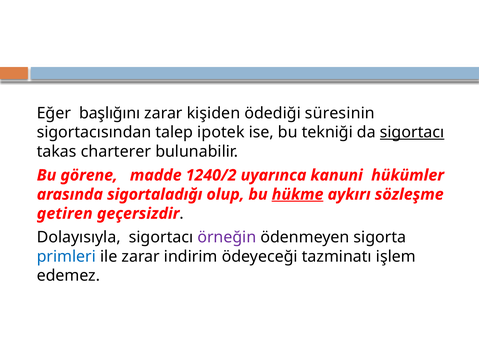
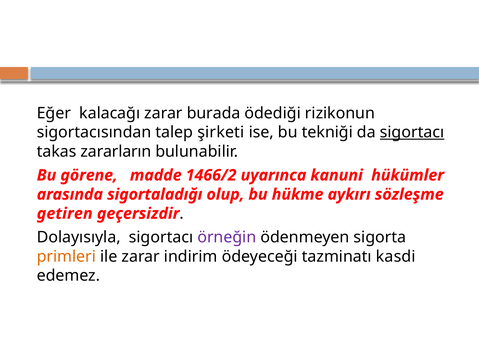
başlığını: başlığını -> kalacağı
kişiden: kişiden -> burada
süresinin: süresinin -> rizikonun
ipotek: ipotek -> şirketi
charterer: charterer -> zararların
1240/2: 1240/2 -> 1466/2
hükme underline: present -> none
primleri colour: blue -> orange
işlem: işlem -> kasdi
